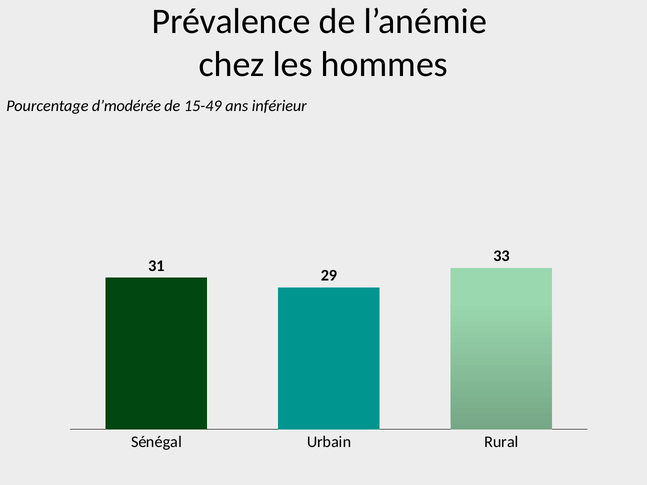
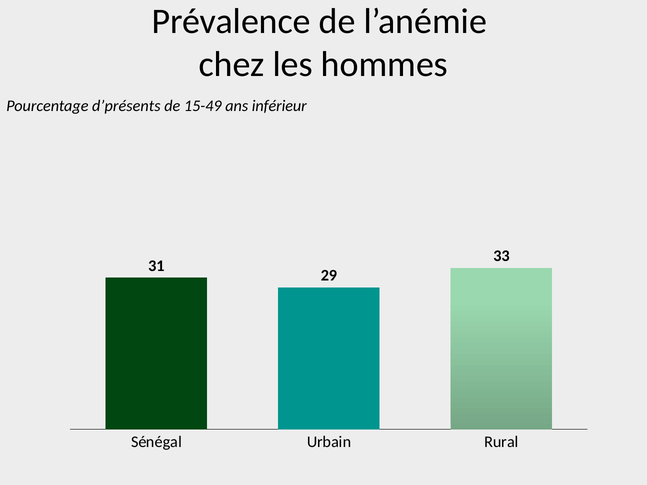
d’modérée: d’modérée -> d’présents
